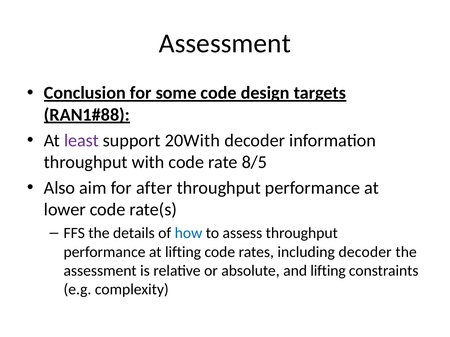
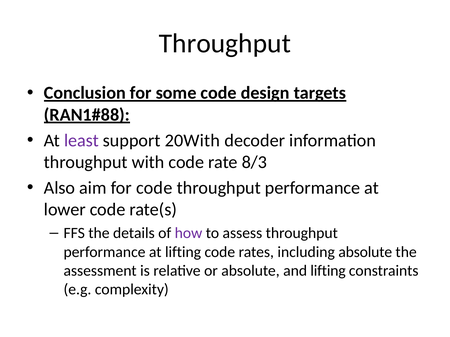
Assessment at (225, 44): Assessment -> Throughput
8/5: 8/5 -> 8/3
for after: after -> code
how colour: blue -> purple
including decoder: decoder -> absolute
